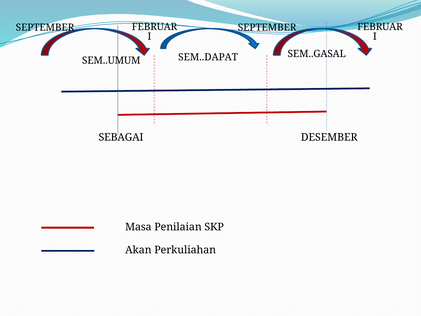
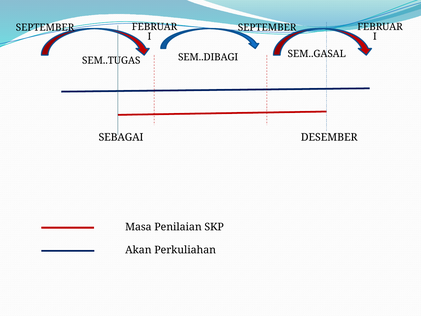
SEM..DAPAT: SEM..DAPAT -> SEM..DIBAGI
SEM..UMUM: SEM..UMUM -> SEM..TUGAS
